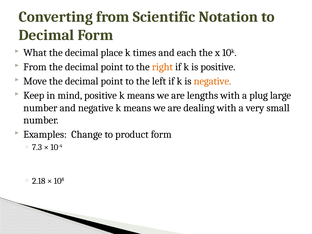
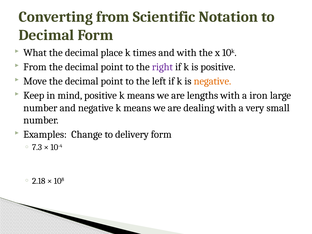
and each: each -> with
right colour: orange -> purple
plug: plug -> iron
product: product -> delivery
